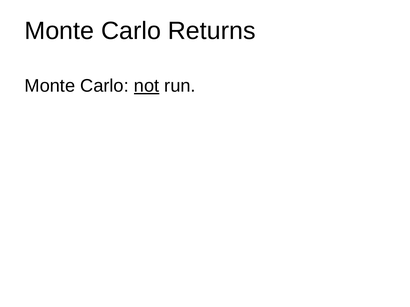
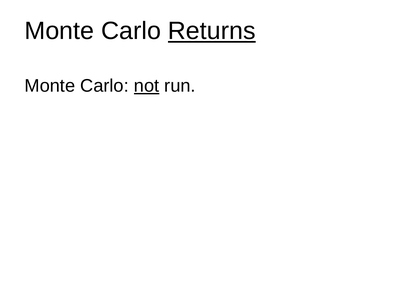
Returns underline: none -> present
